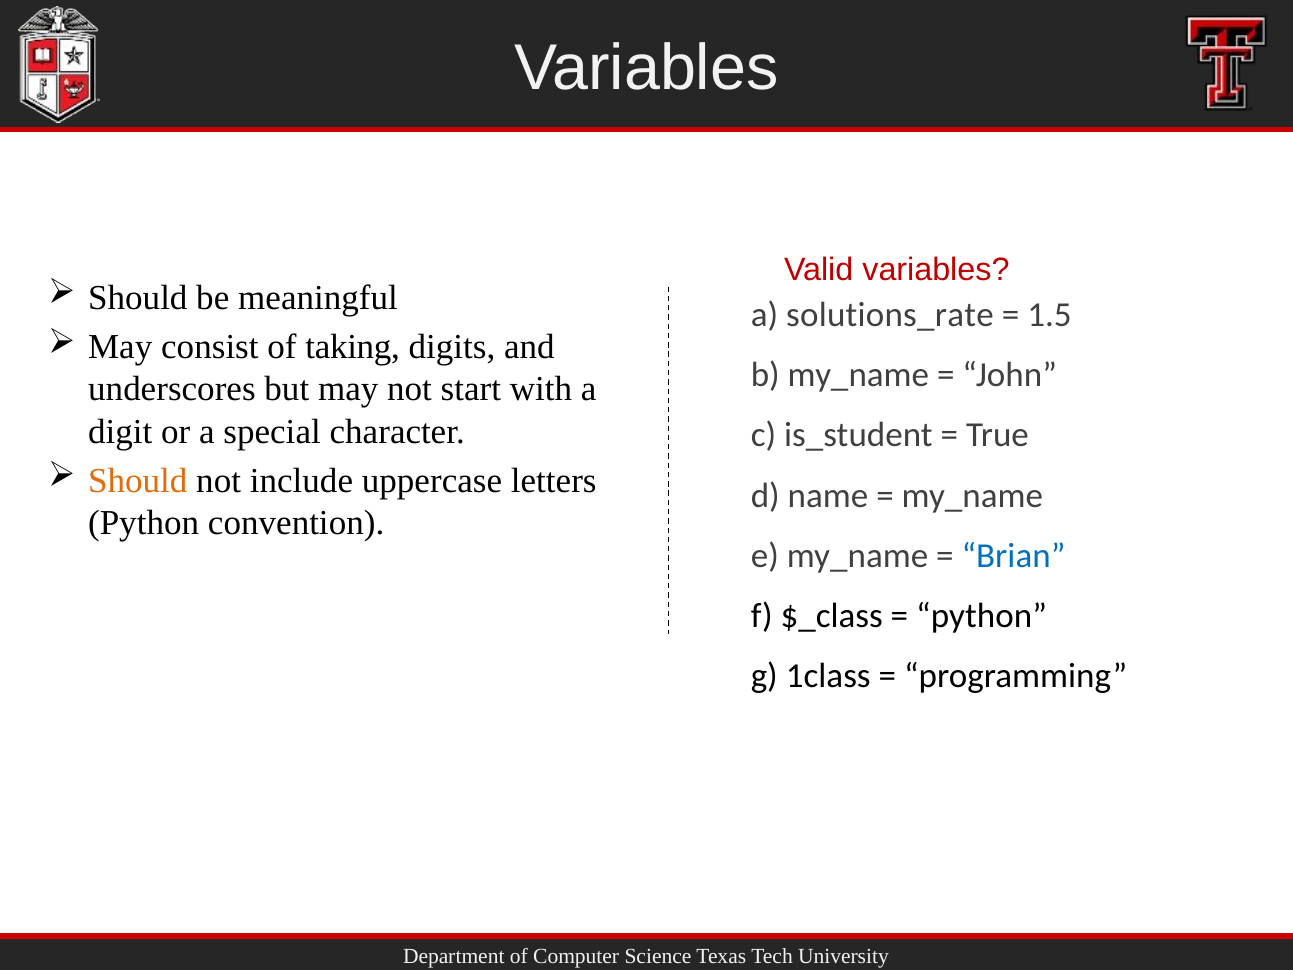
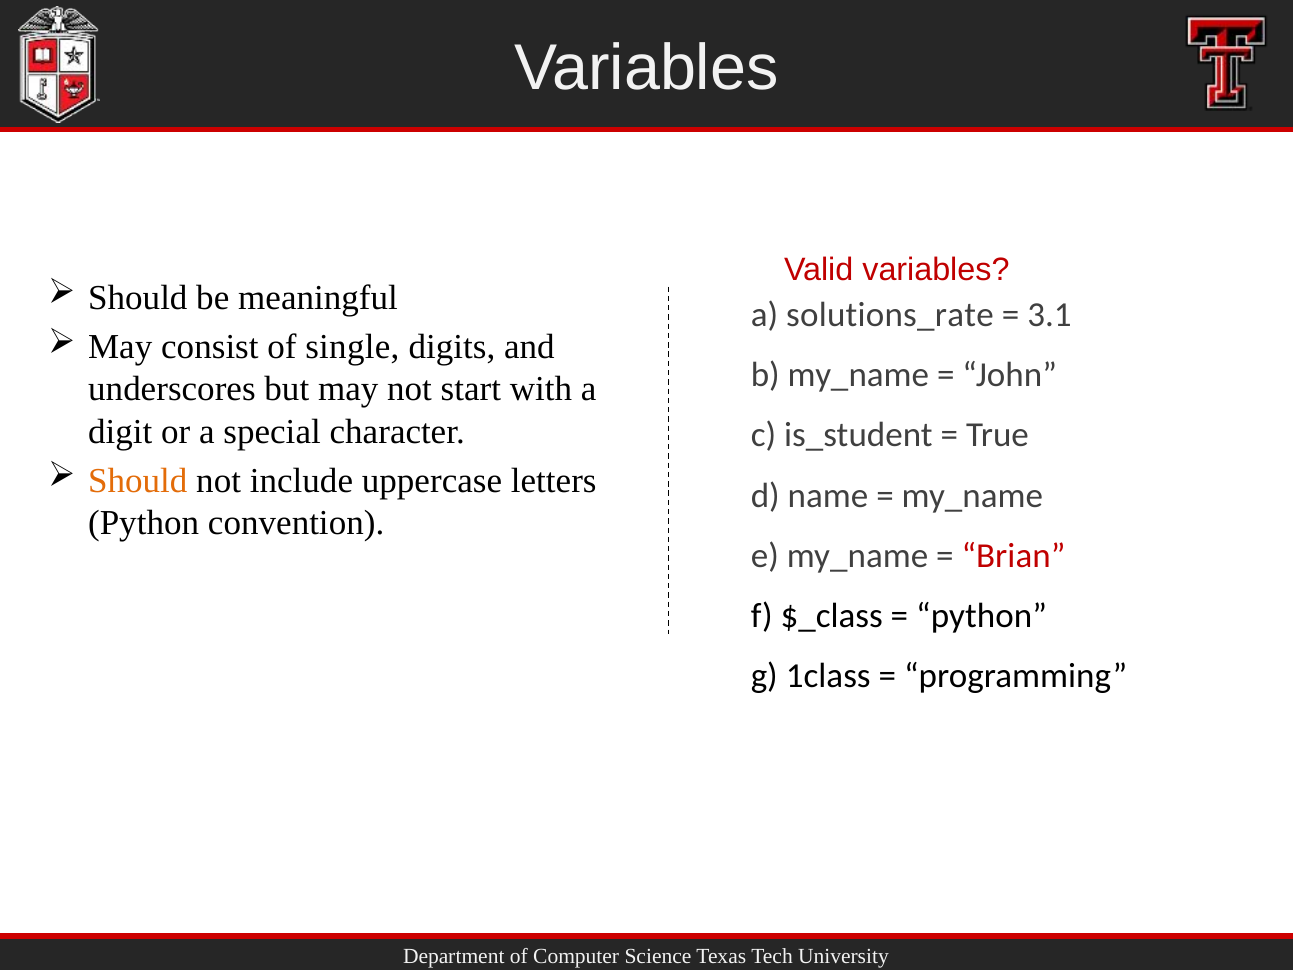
1.5: 1.5 -> 3.1
taking: taking -> single
Brian colour: blue -> red
